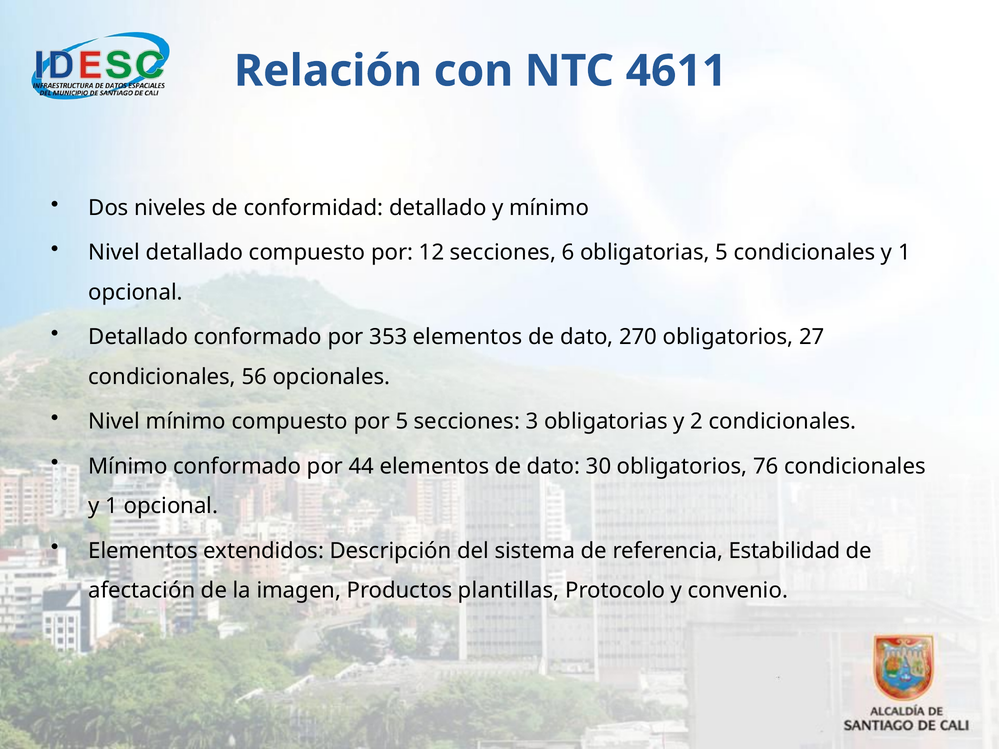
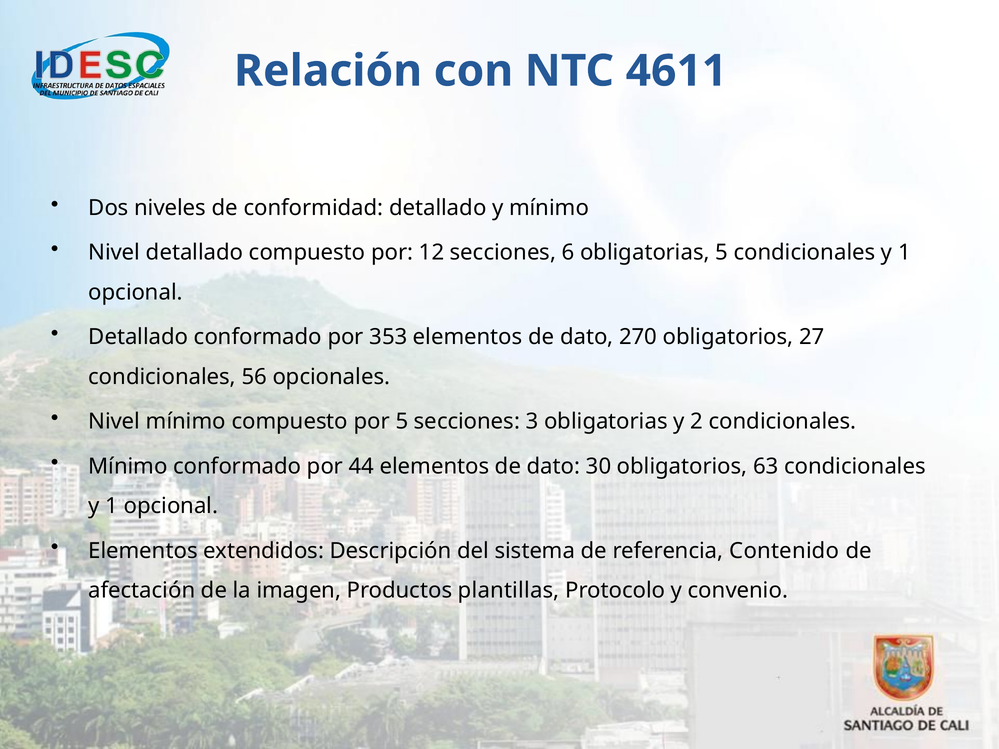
76: 76 -> 63
Estabilidad: Estabilidad -> Contenido
